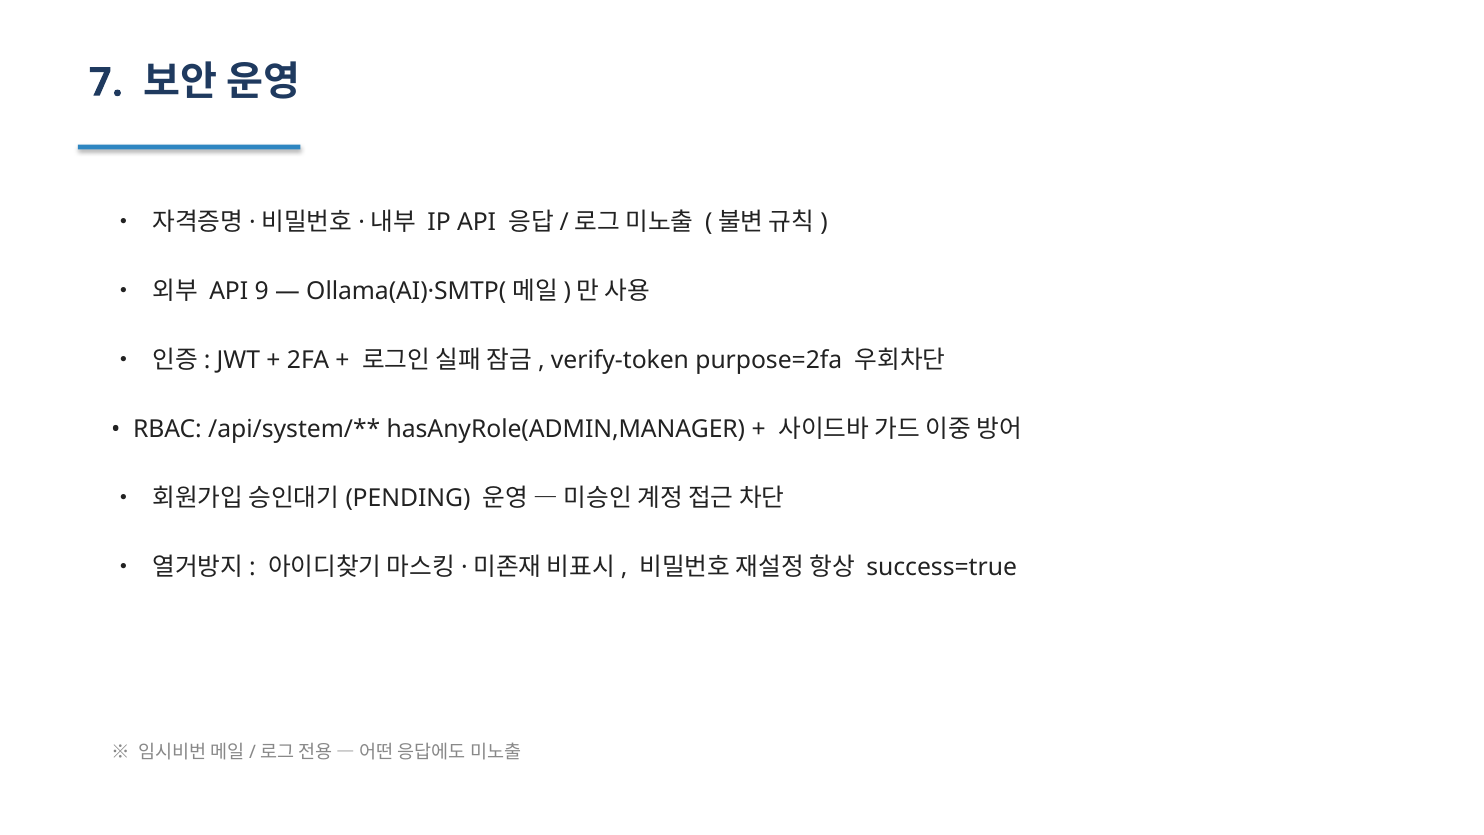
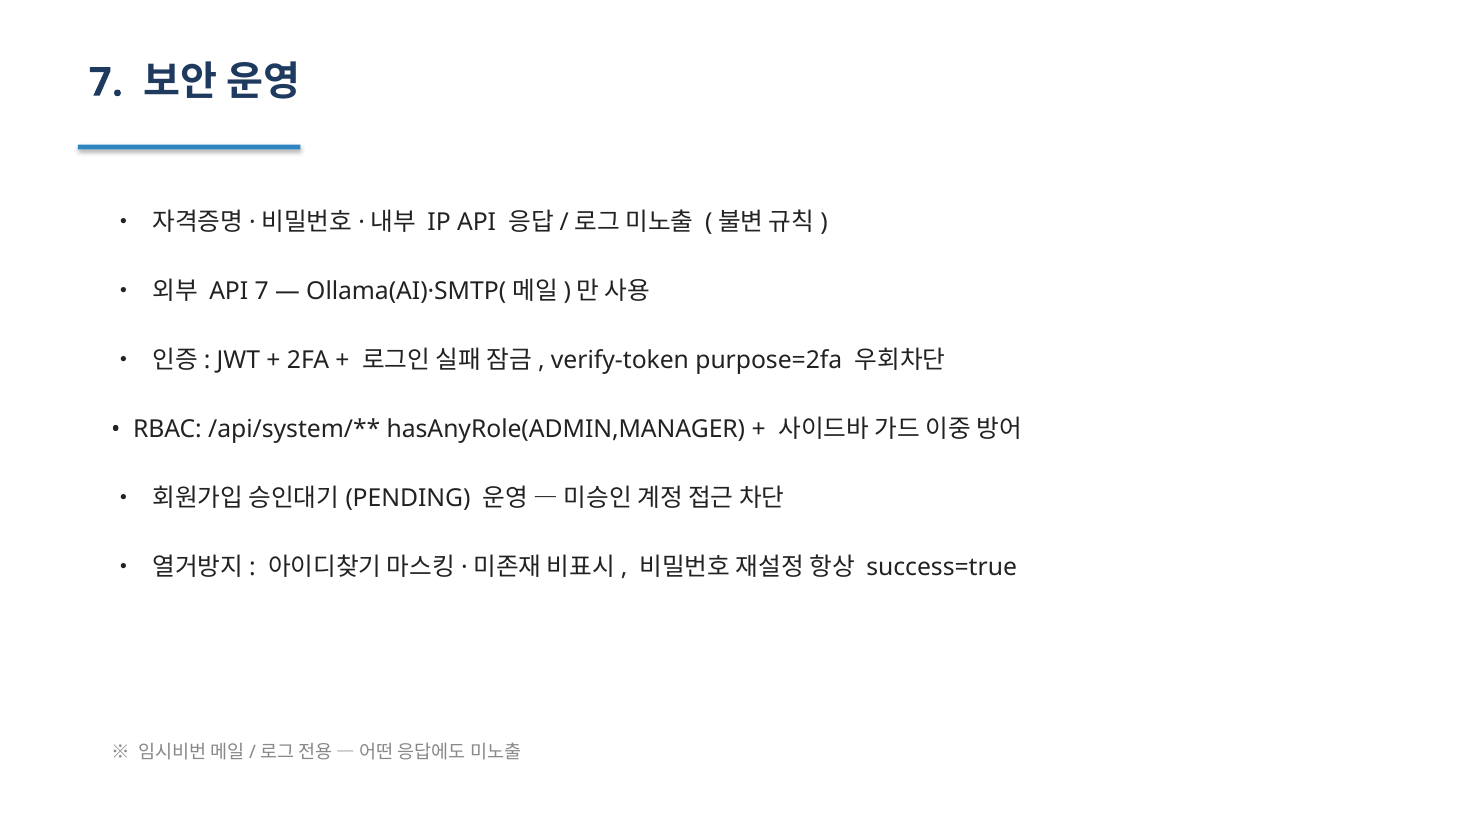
API 9: 9 -> 7
